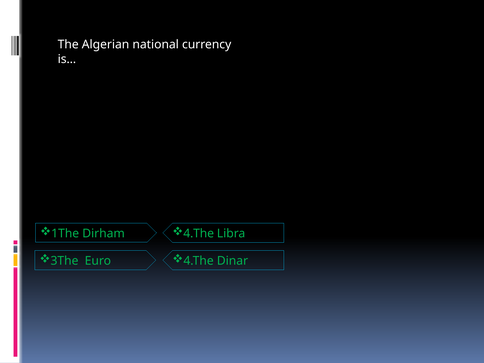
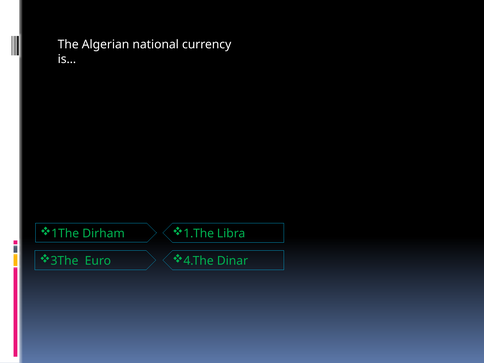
4.The at (199, 234): 4.The -> 1.The
